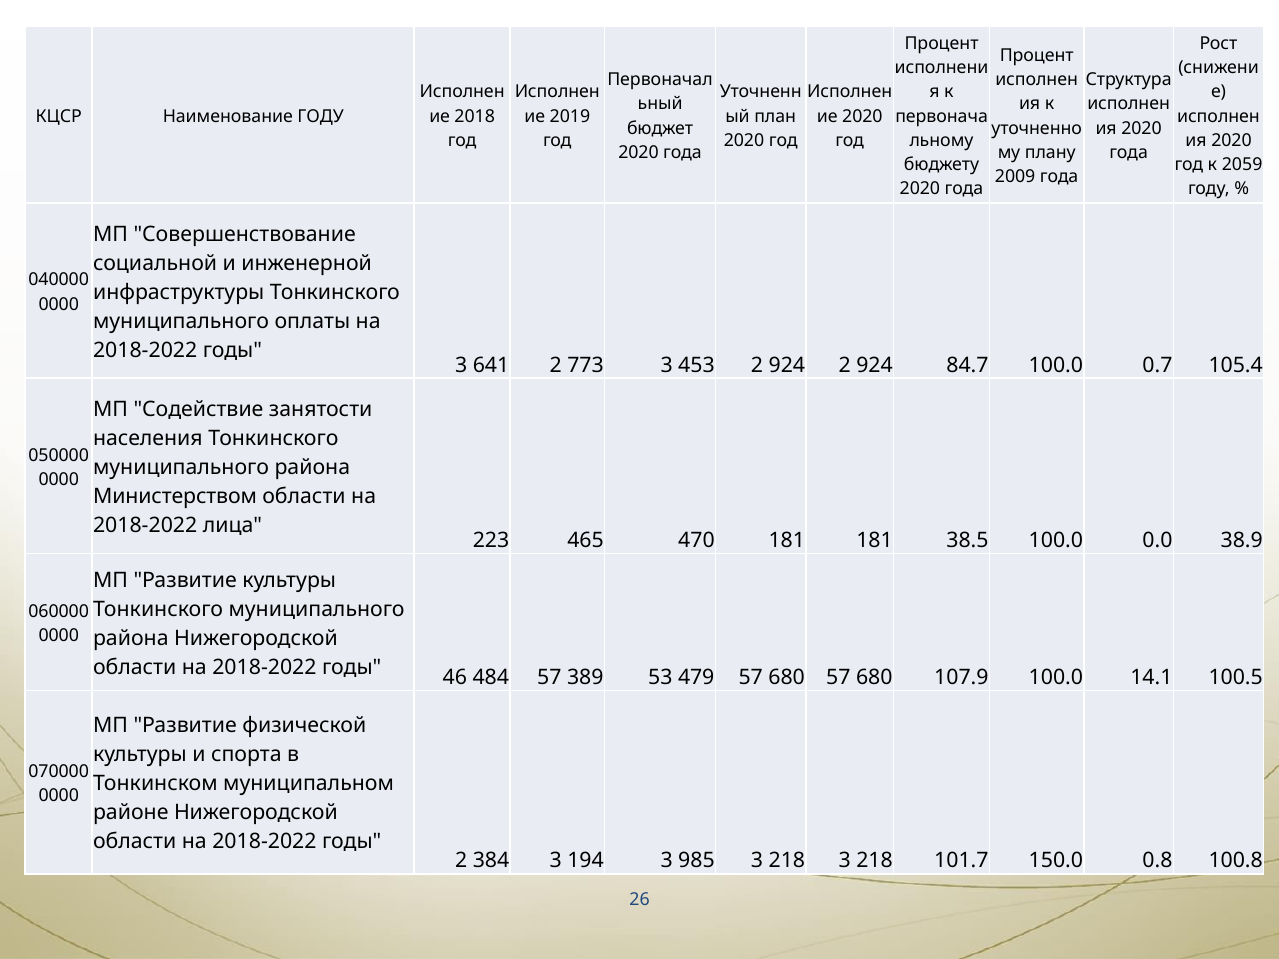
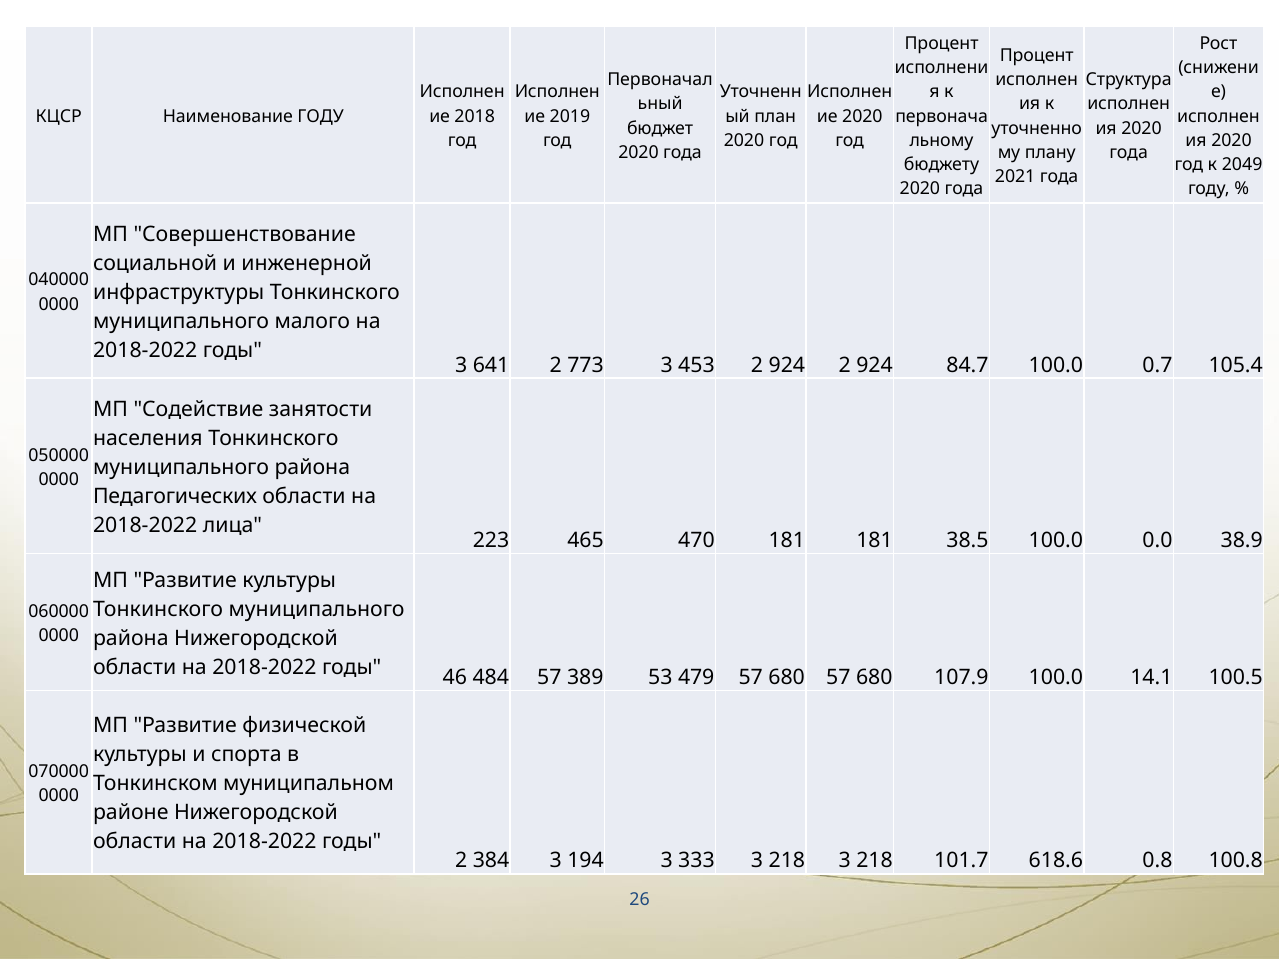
2059: 2059 -> 2049
2009: 2009 -> 2021
оплаты: оплаты -> малого
Министерством: Министерством -> Педагогических
985: 985 -> 333
150.0: 150.0 -> 618.6
